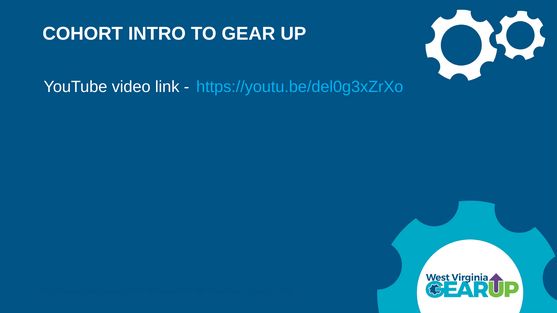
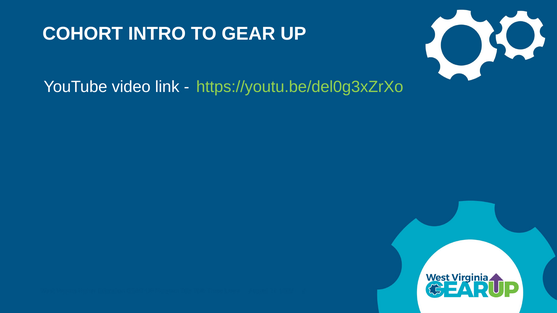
https://youtu.be/del0g3xZrXo colour: light blue -> light green
